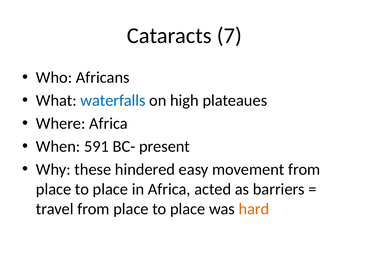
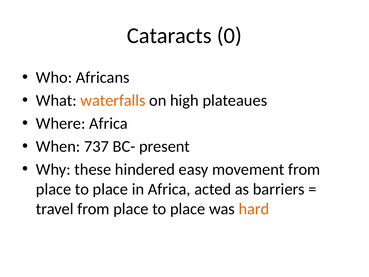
7: 7 -> 0
waterfalls colour: blue -> orange
591: 591 -> 737
